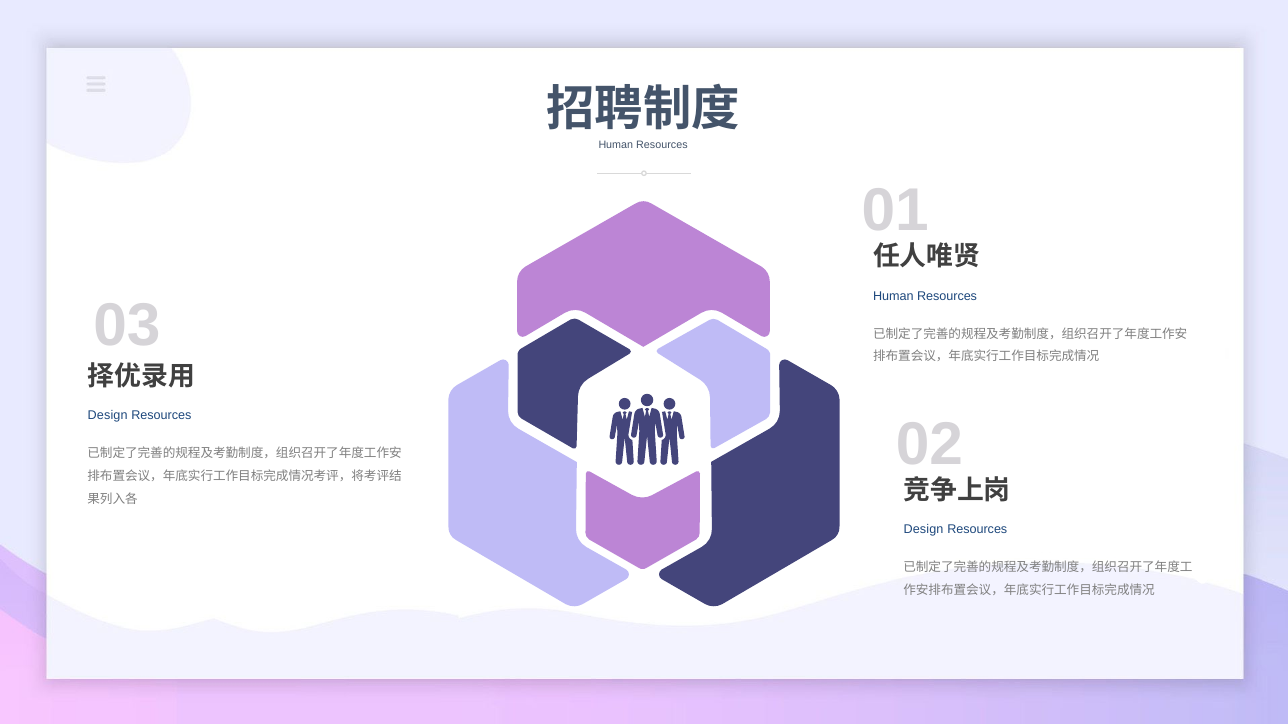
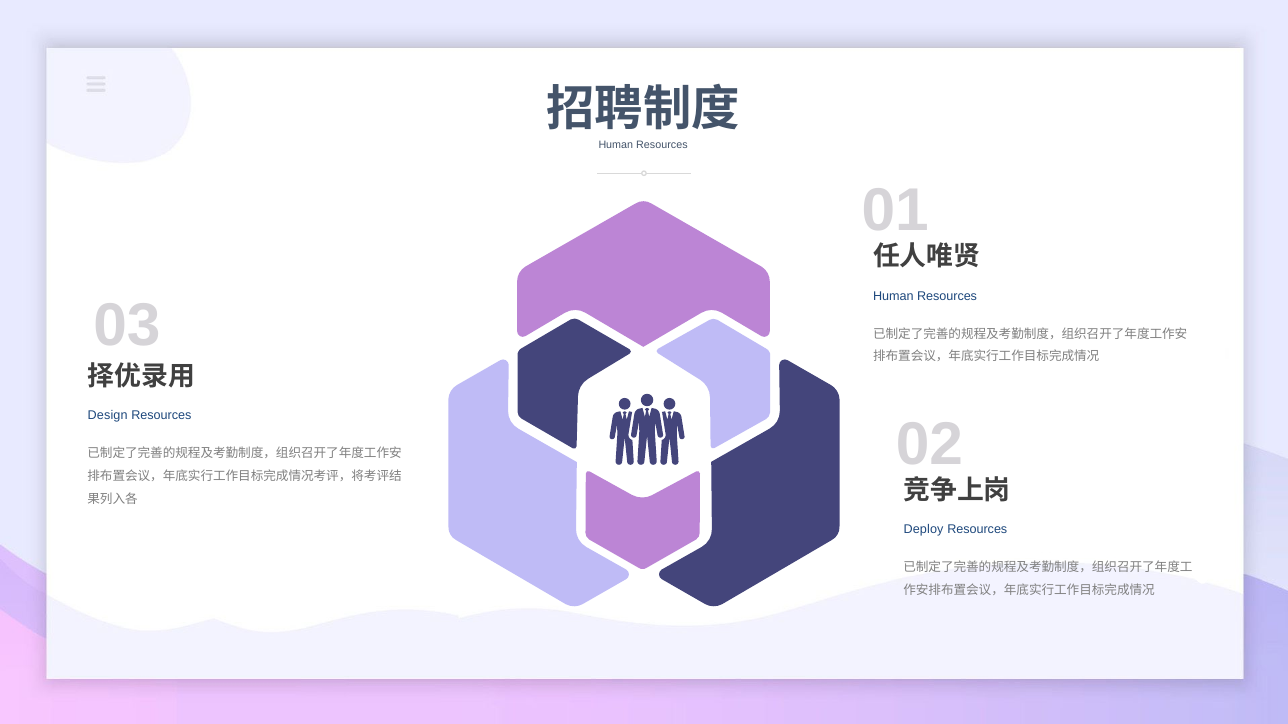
Design at (924, 530): Design -> Deploy
